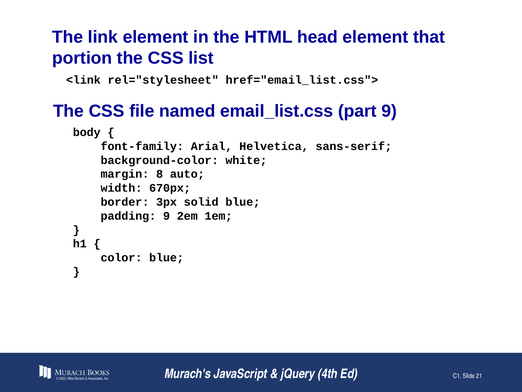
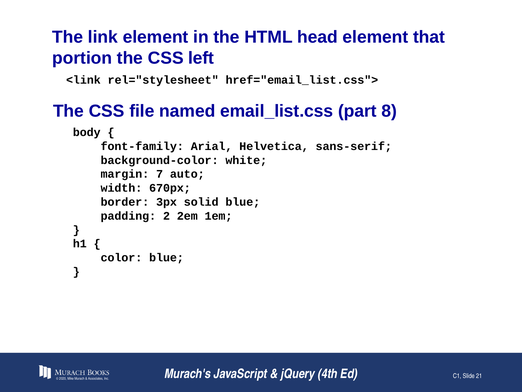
list: list -> left
part 9: 9 -> 8
8: 8 -> 7
padding 9: 9 -> 2
